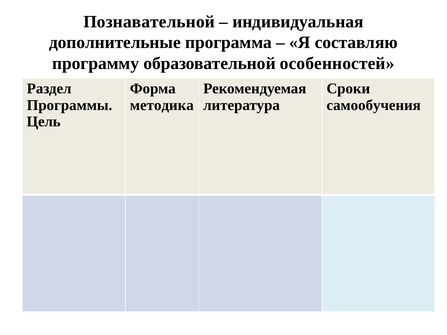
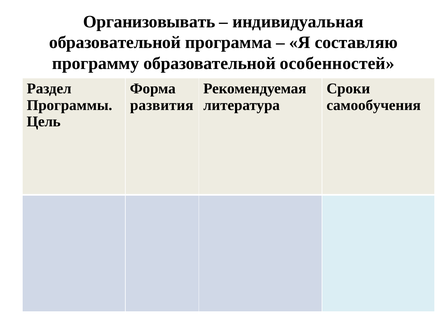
Познавательной: Познавательной -> Организовывать
дополнительные at (115, 43): дополнительные -> образовательной
методика: методика -> развития
